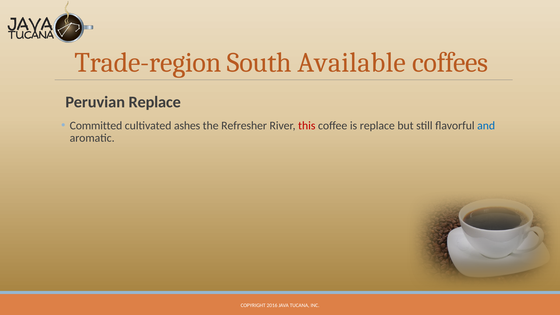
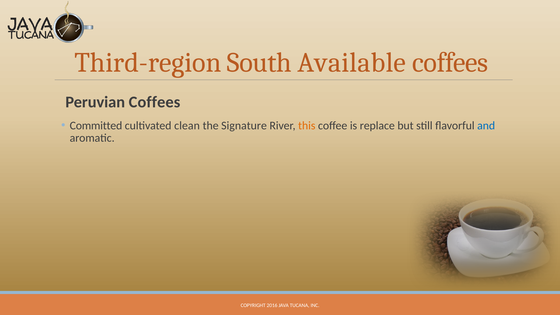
Trade-region: Trade-region -> Third-region
Peruvian Replace: Replace -> Coffees
ashes: ashes -> clean
Refresher: Refresher -> Signature
this colour: red -> orange
